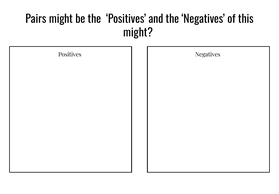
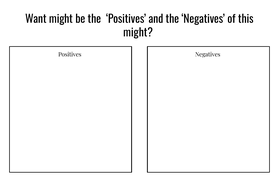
Pairs: Pairs -> Want
